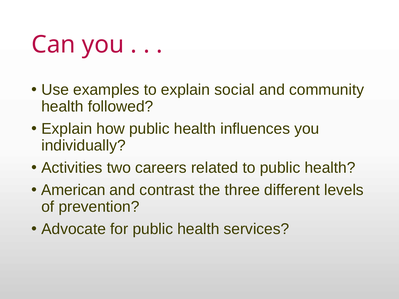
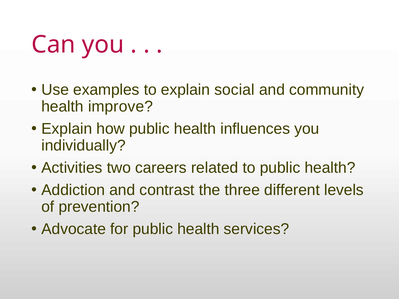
followed: followed -> improve
American: American -> Addiction
